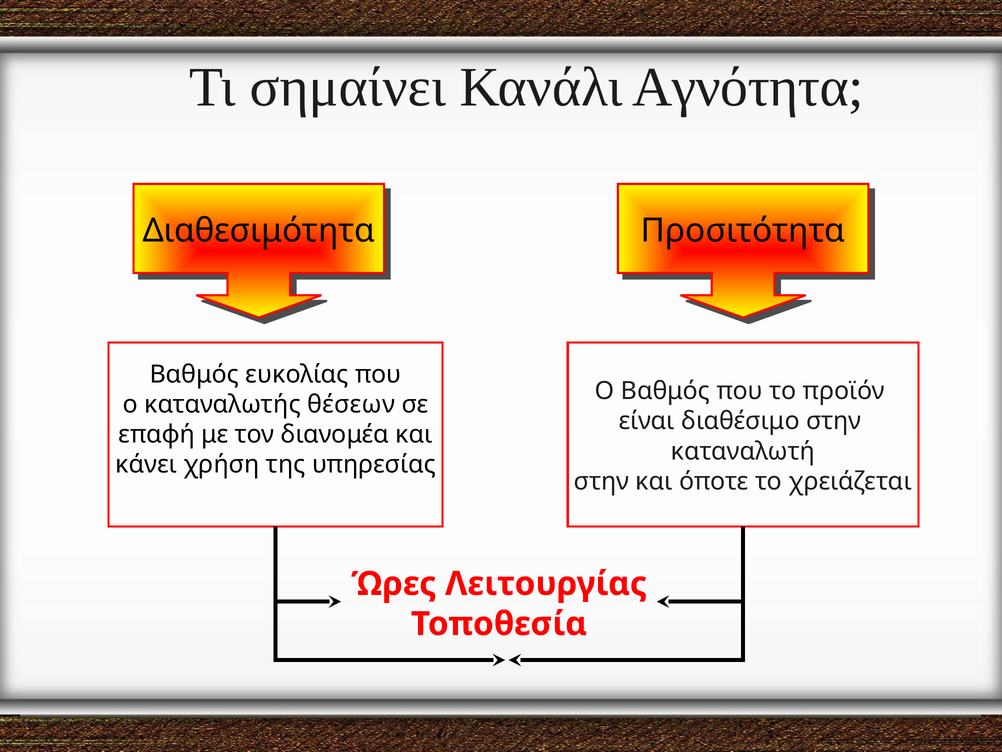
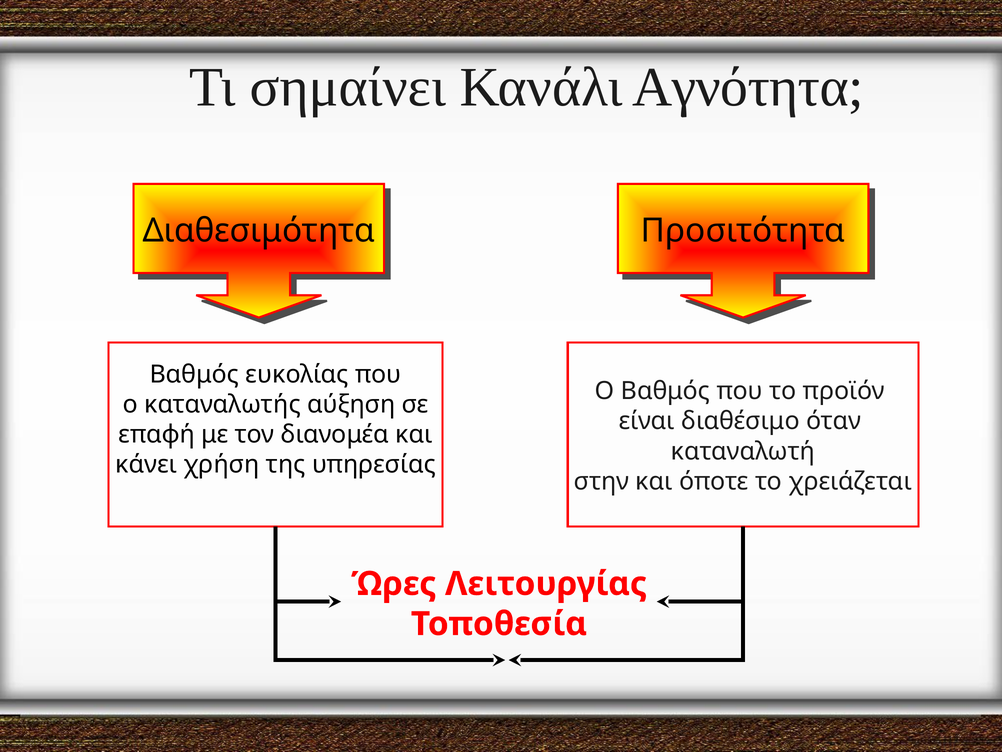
θέσεων: θέσεων -> αύξηση
διαθέσιμο στην: στην -> όταν
